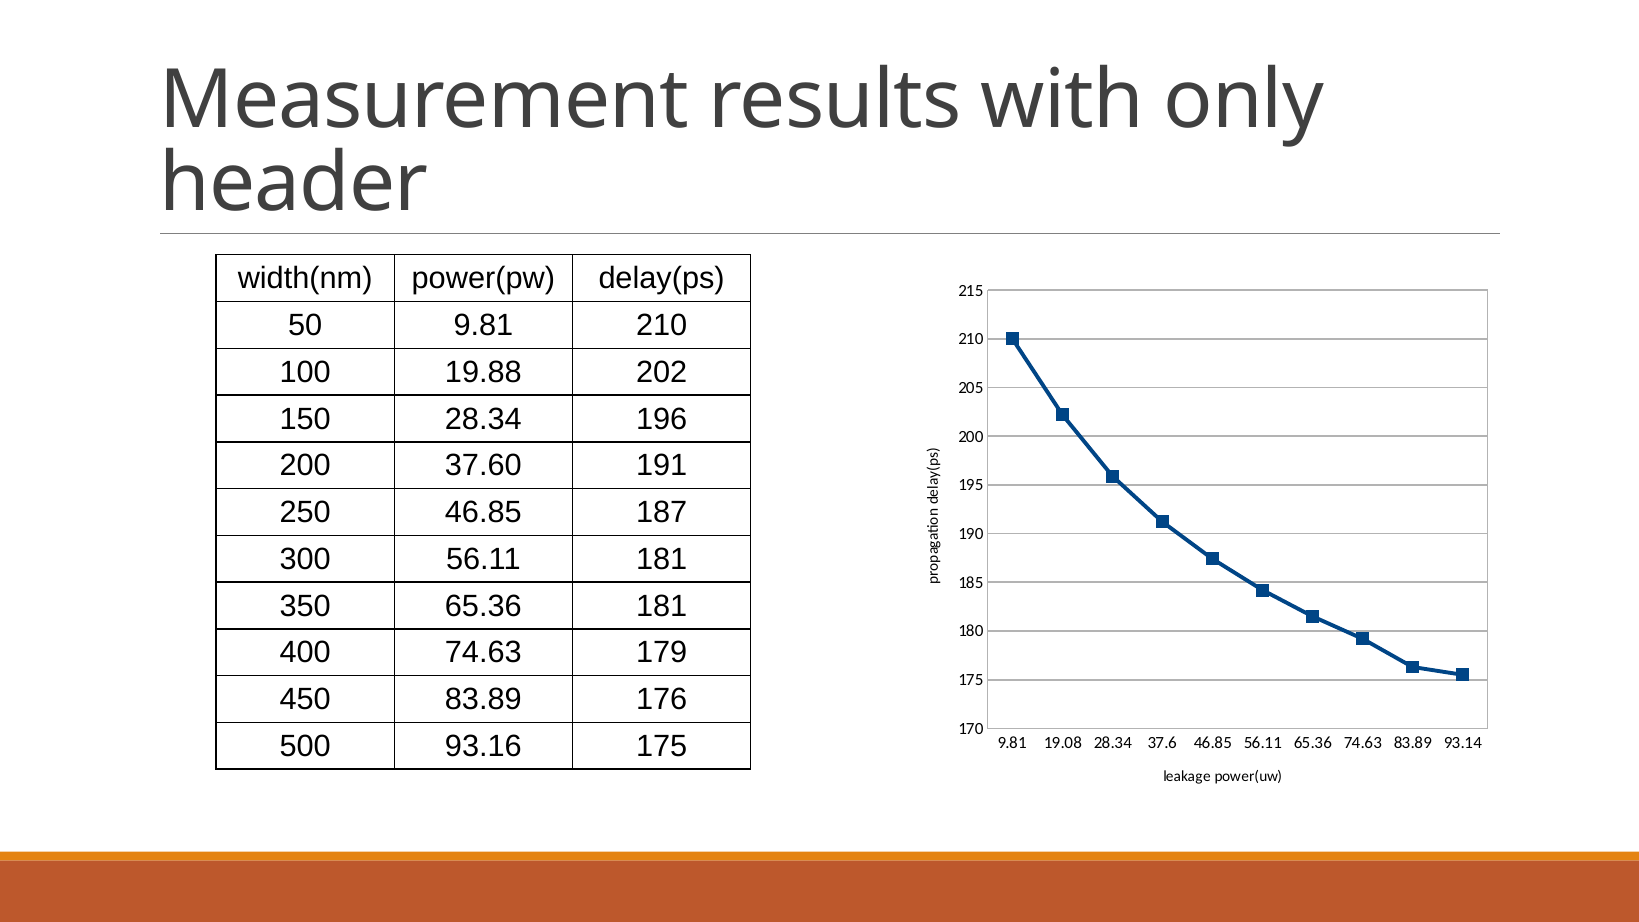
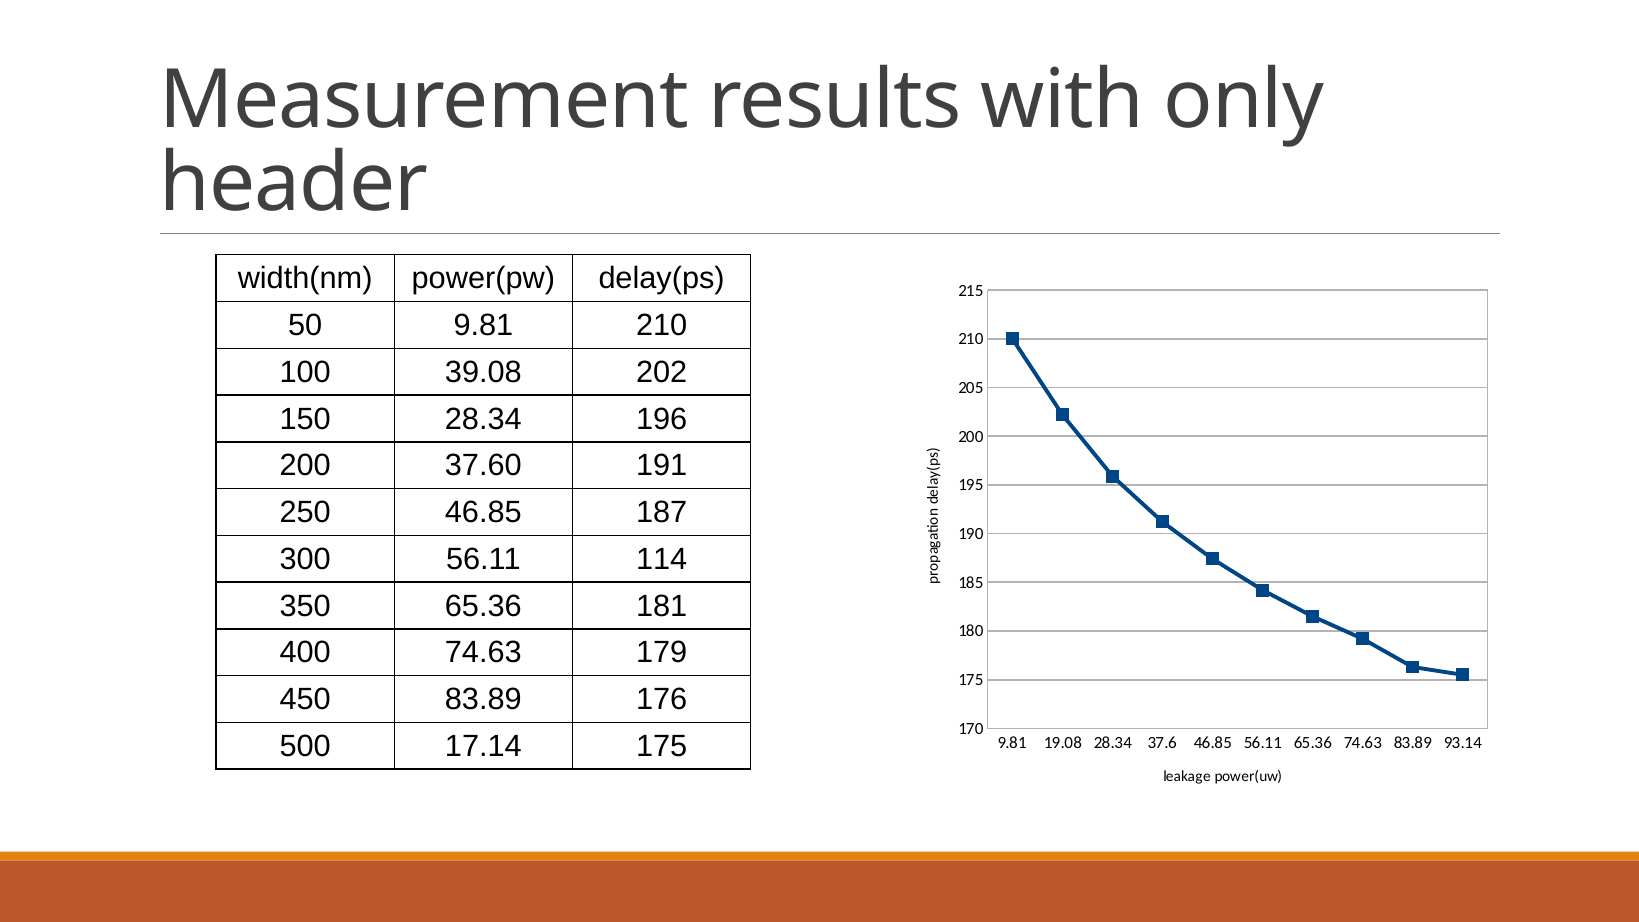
19.88: 19.88 -> 39.08
56.11 181: 181 -> 114
93.16: 93.16 -> 17.14
